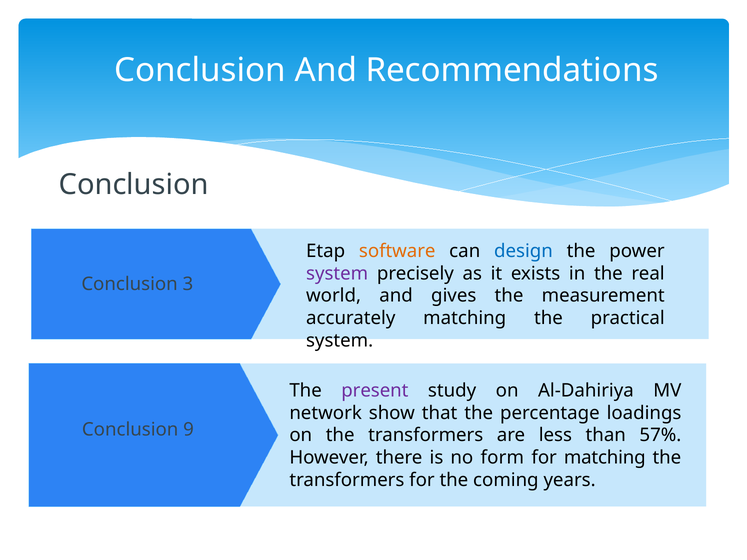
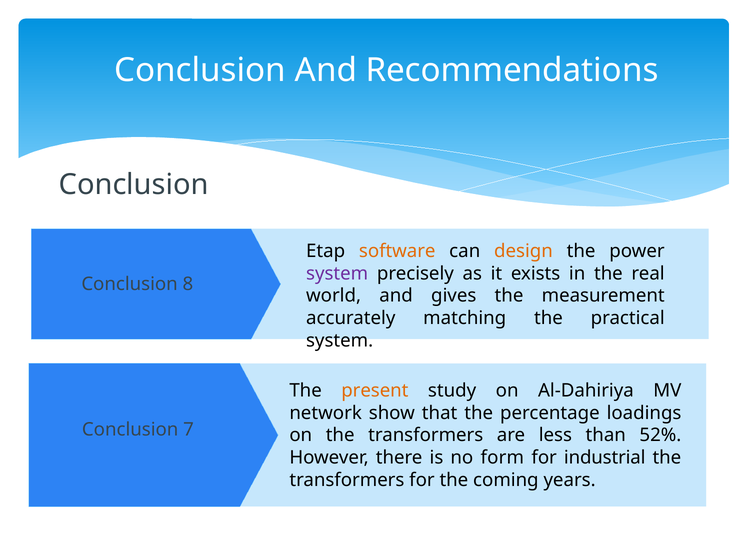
design colour: blue -> orange
3: 3 -> 8
present colour: purple -> orange
9: 9 -> 7
57%: 57% -> 52%
for matching: matching -> industrial
